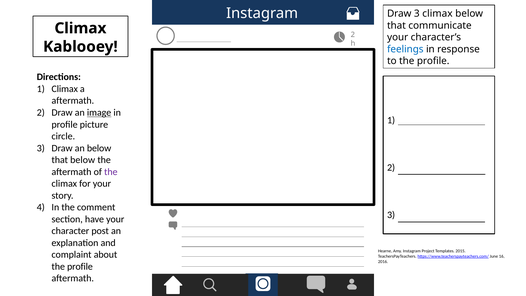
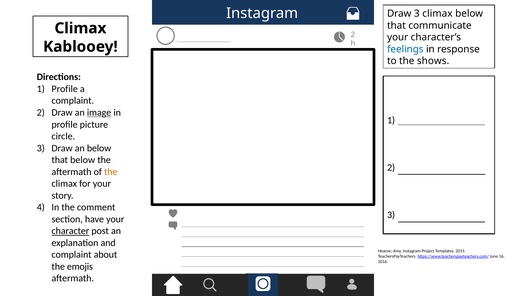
to the profile: profile -> shows
1 Climax: Climax -> Profile
aftermath at (73, 101): aftermath -> complaint
the at (111, 172) colour: purple -> orange
character underline: none -> present
profile at (80, 266): profile -> emojis
